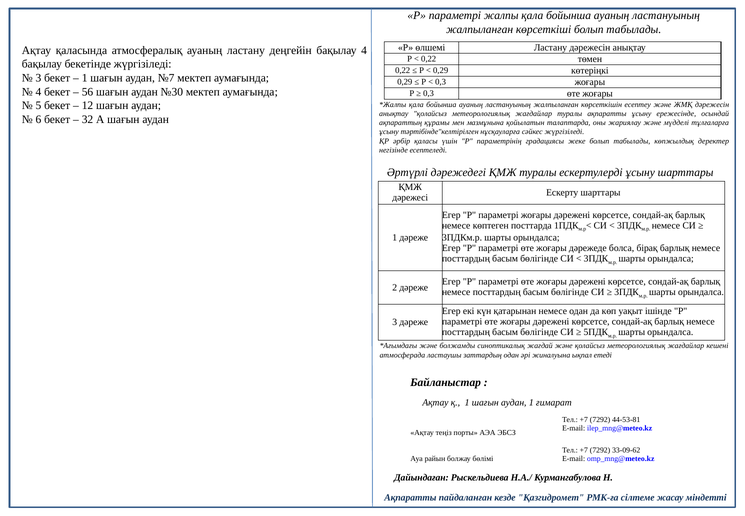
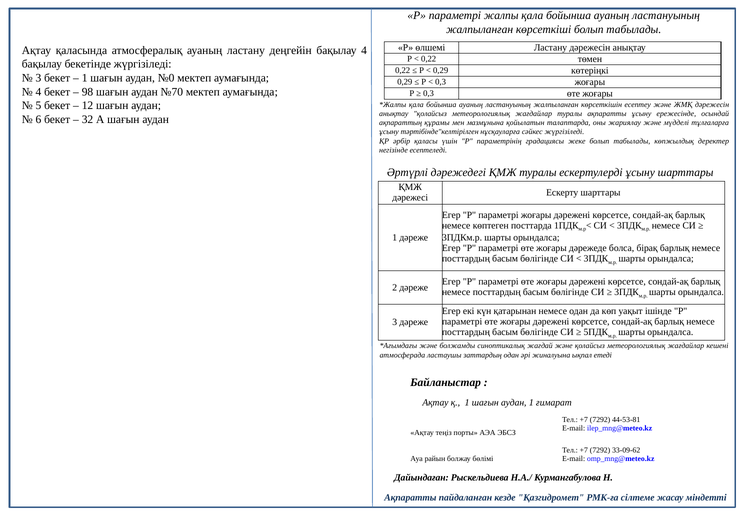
№7: №7 -> №0
56: 56 -> 98
№30: №30 -> №70
